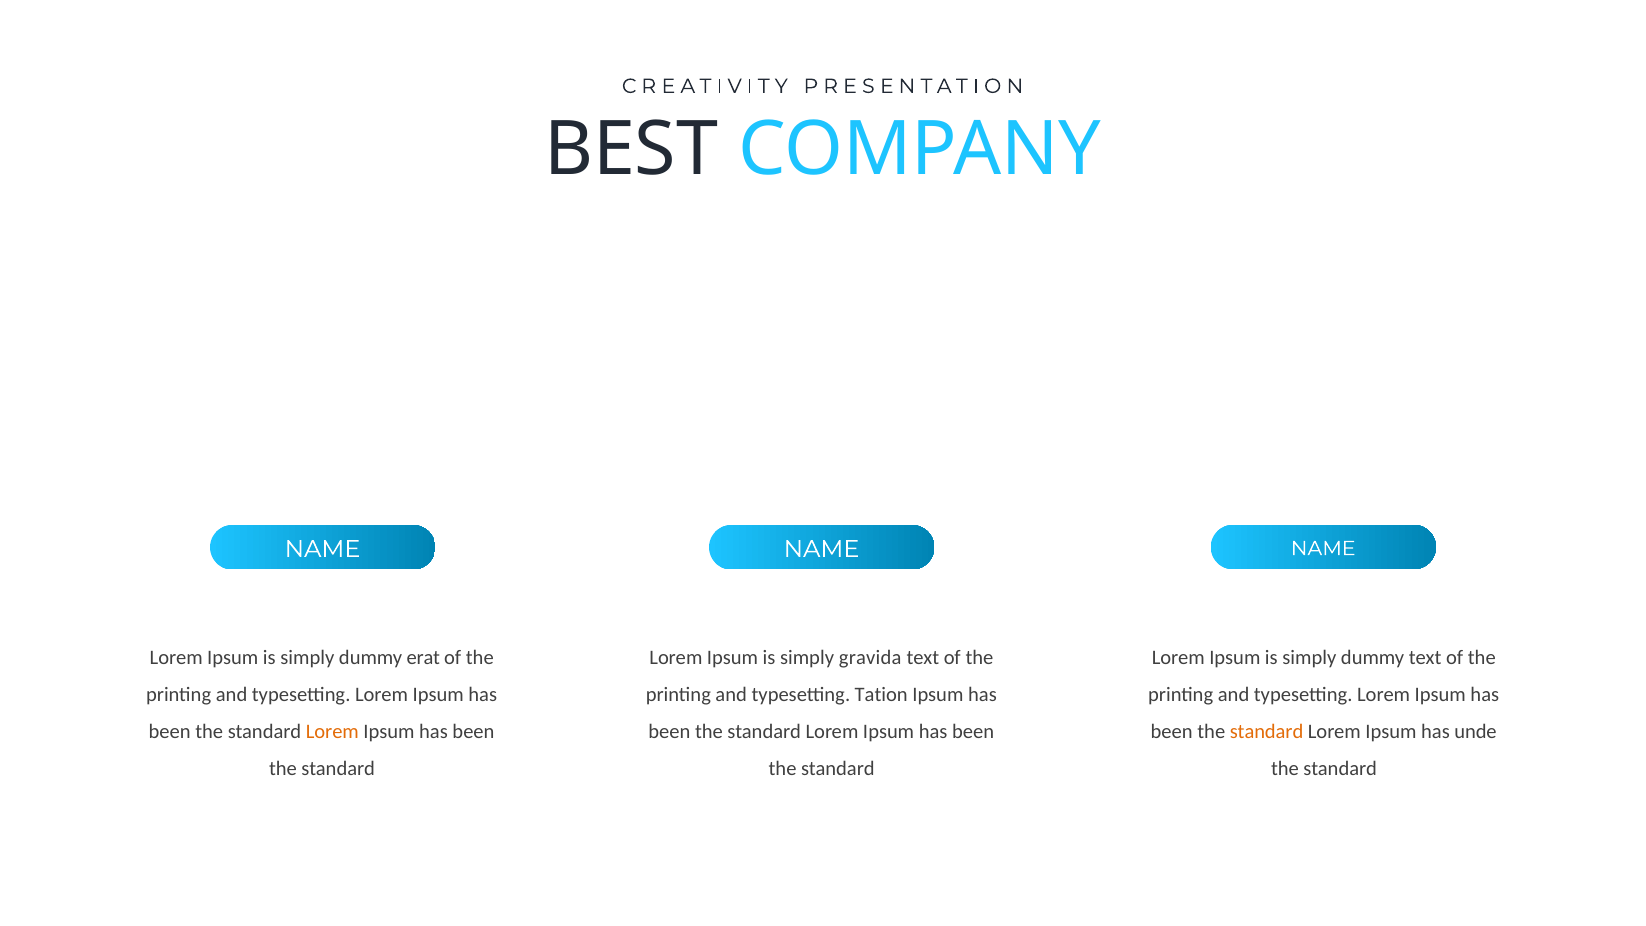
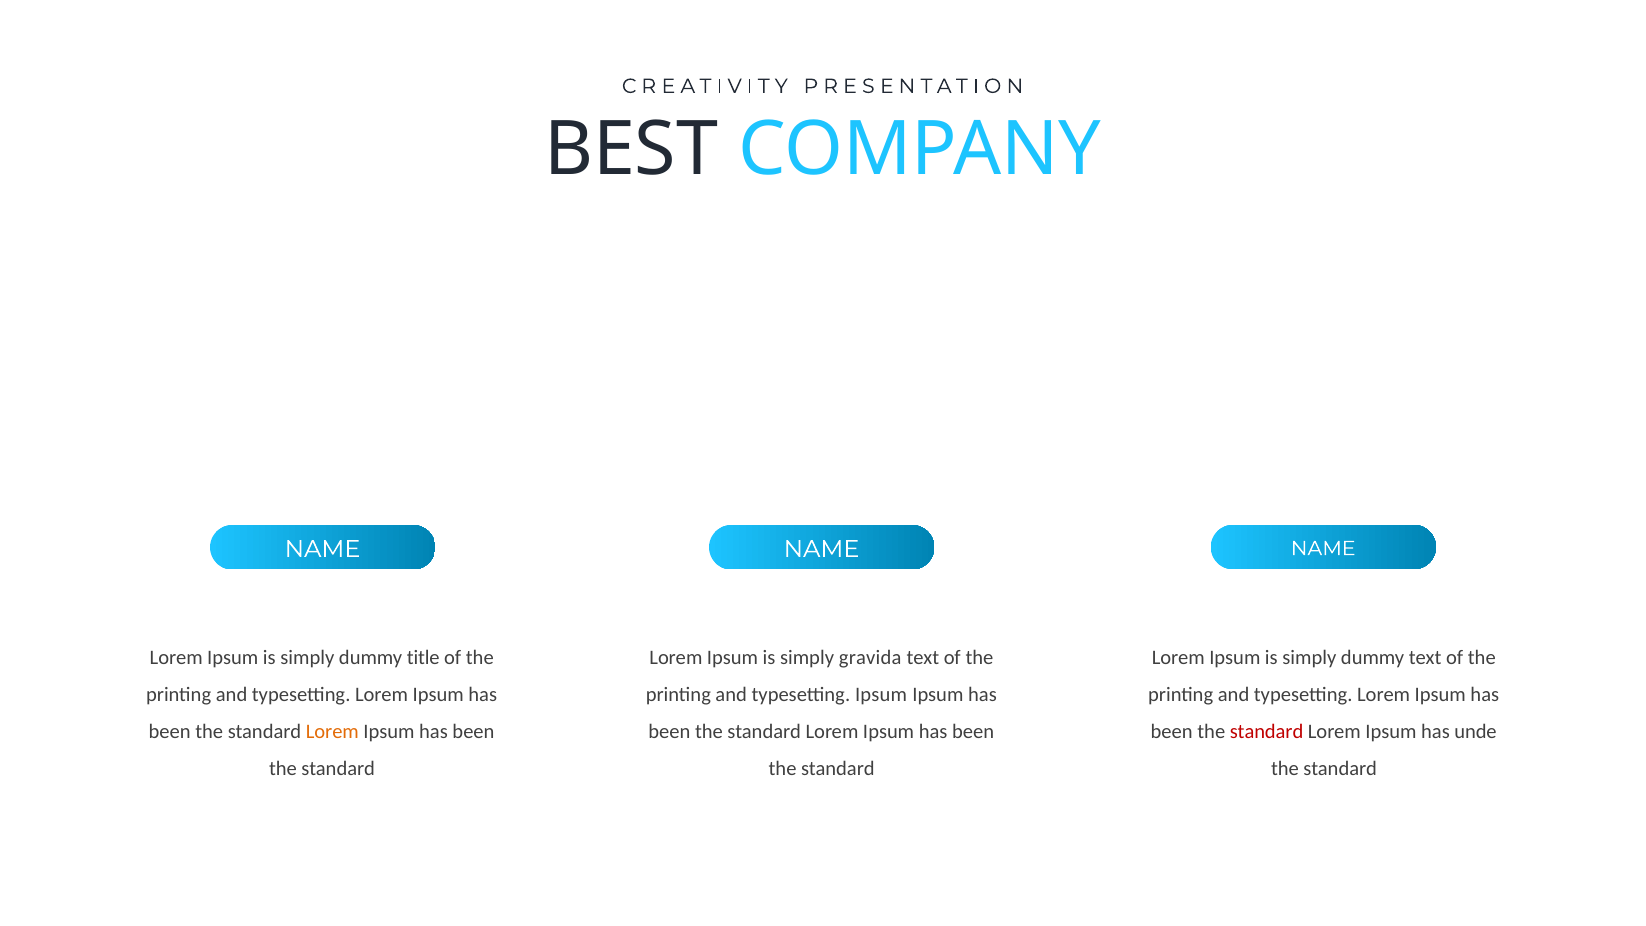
erat: erat -> title
typesetting Tation: Tation -> Ipsum
standard at (1267, 731) colour: orange -> red
